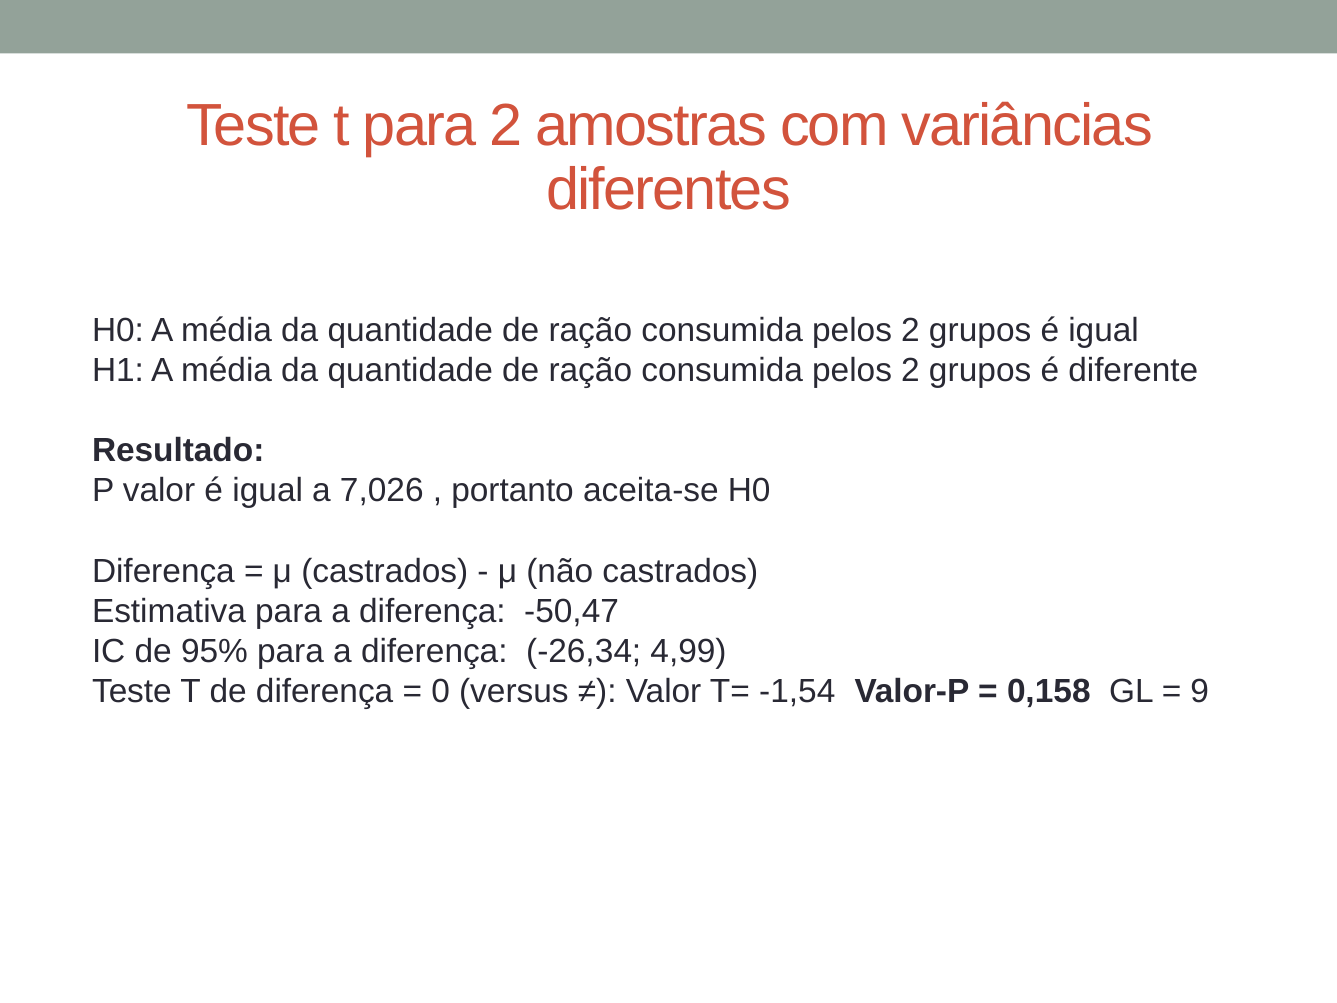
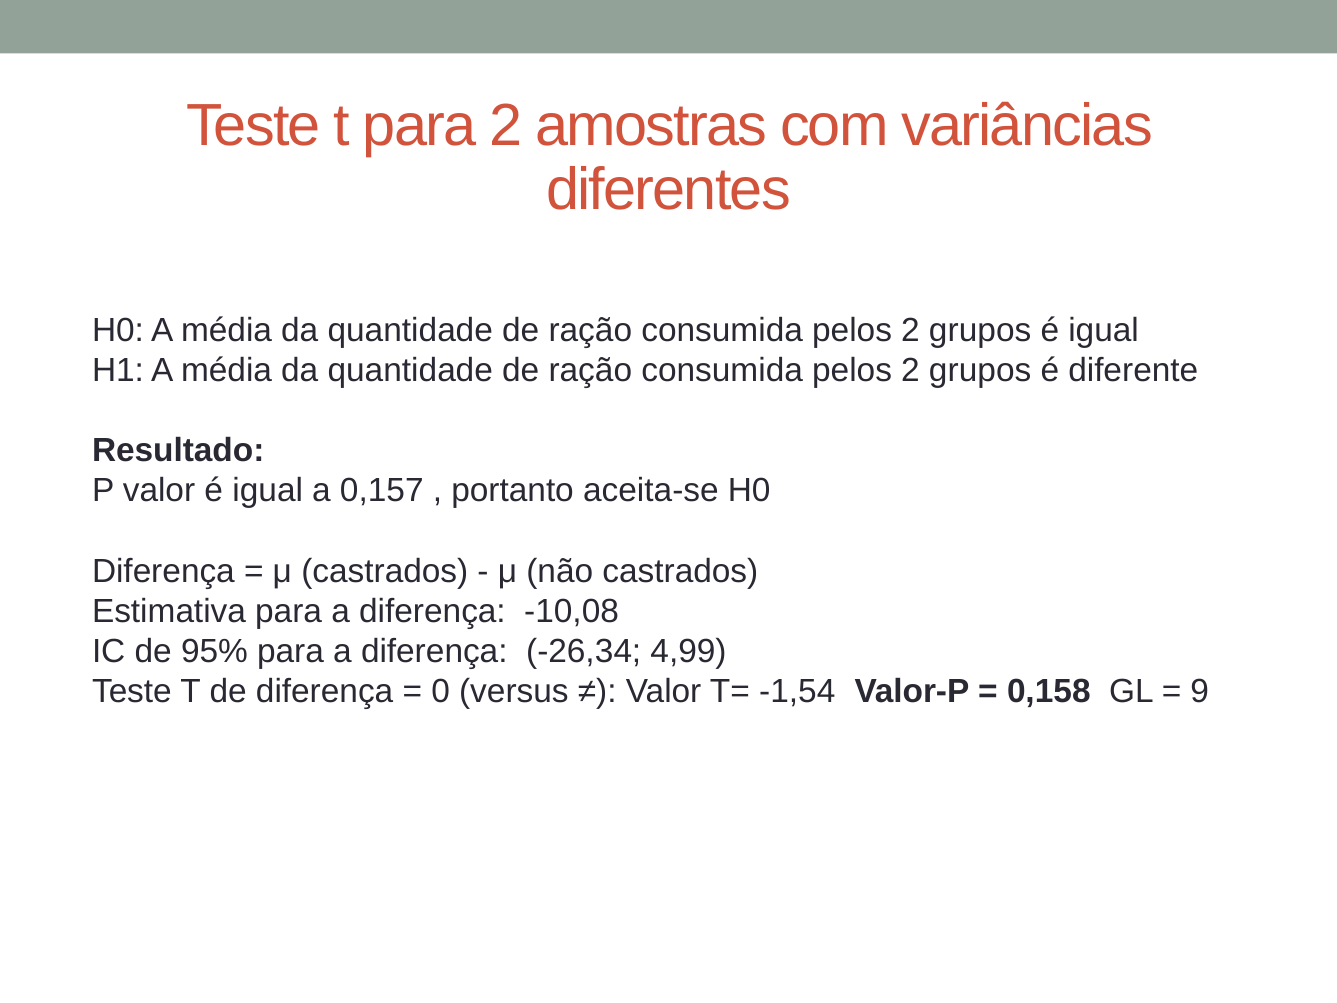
7,026: 7,026 -> 0,157
-50,47: -50,47 -> -10,08
